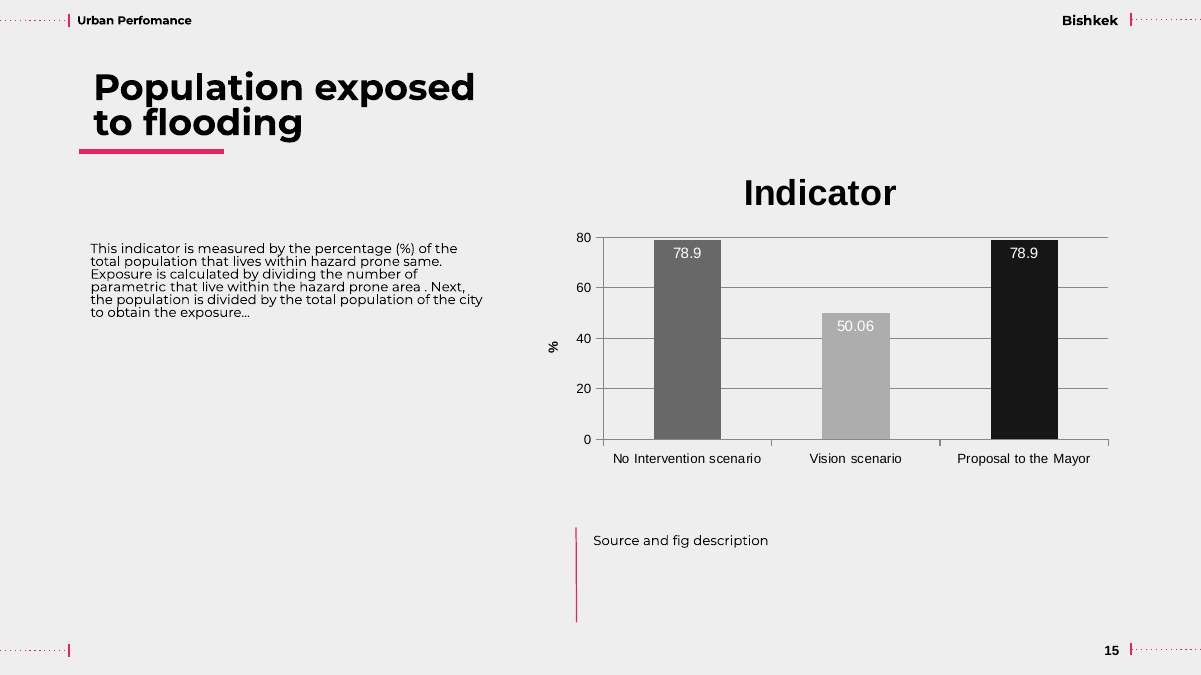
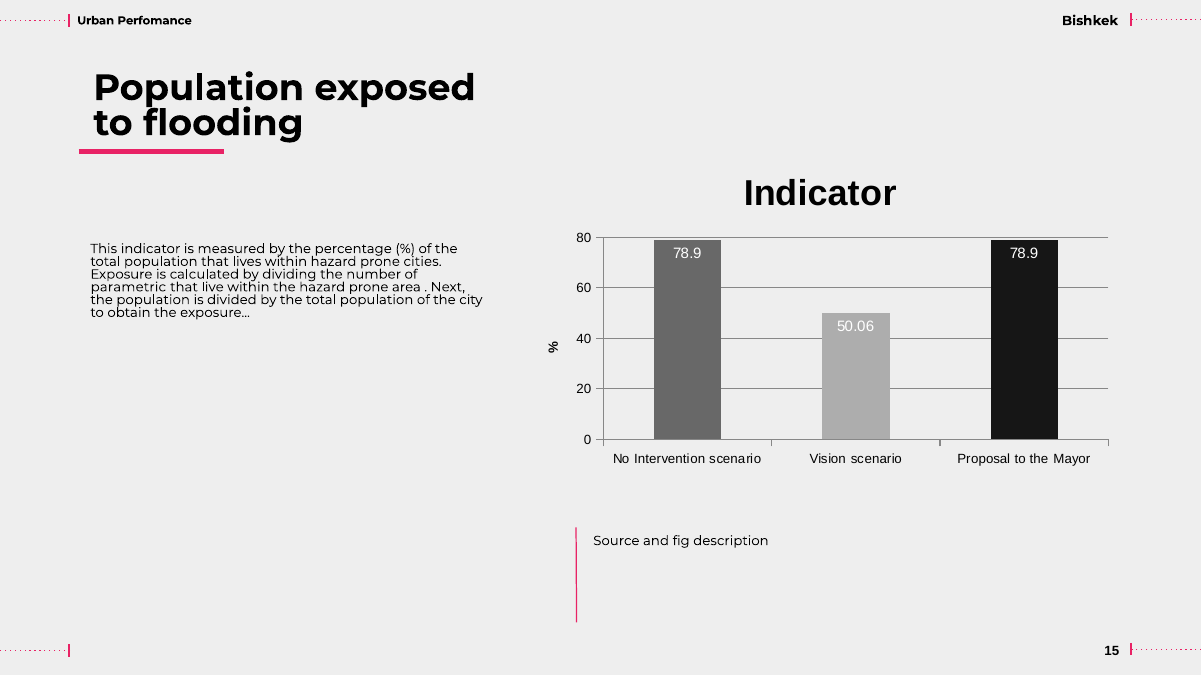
same: same -> cities
